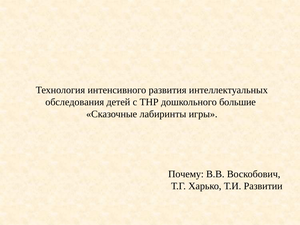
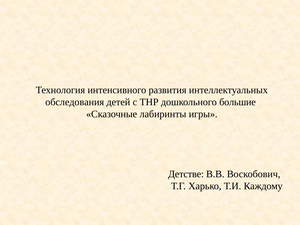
Почему: Почему -> Детстве
Развитии: Развитии -> Каждому
